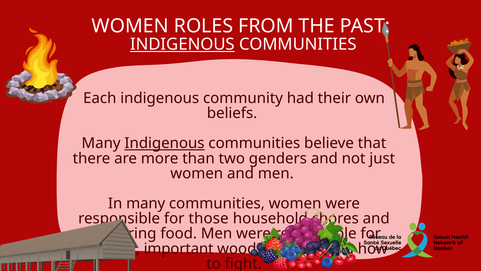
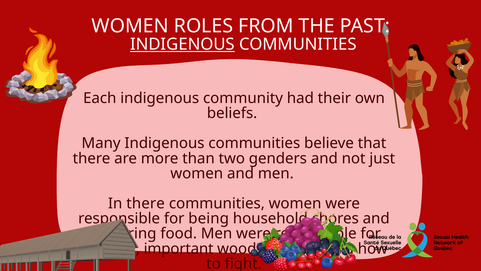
Indigenous at (164, 143) underline: present -> none
In many: many -> there
those: those -> being
